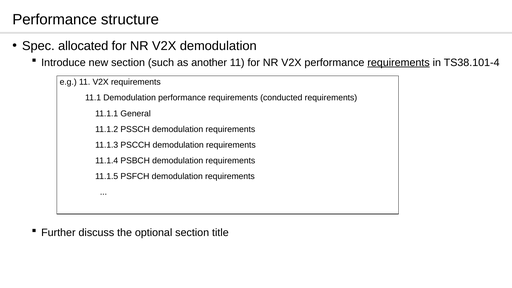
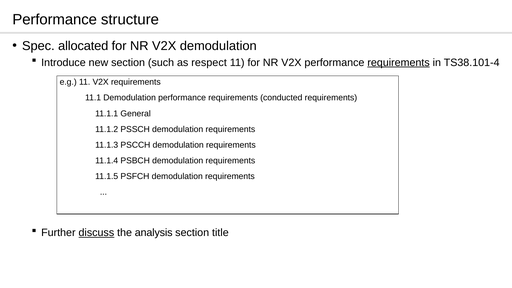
another: another -> respect
discuss underline: none -> present
optional: optional -> analysis
